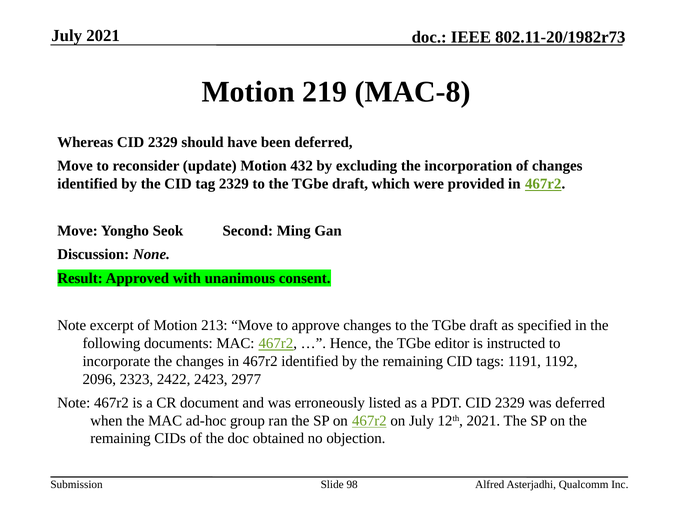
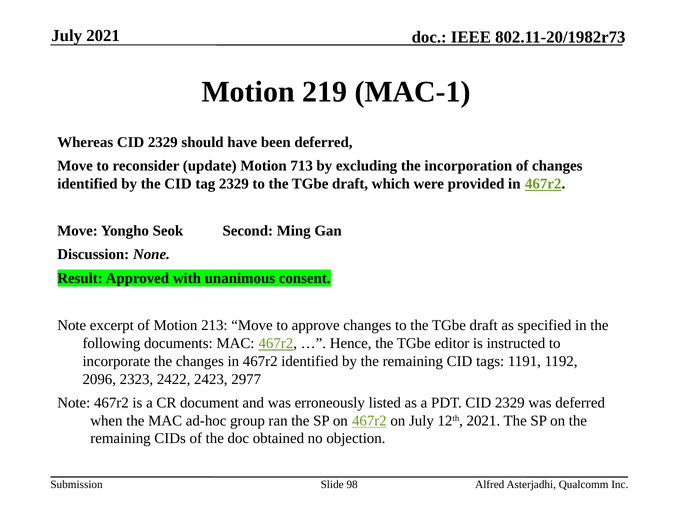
MAC-8: MAC-8 -> MAC-1
432: 432 -> 713
